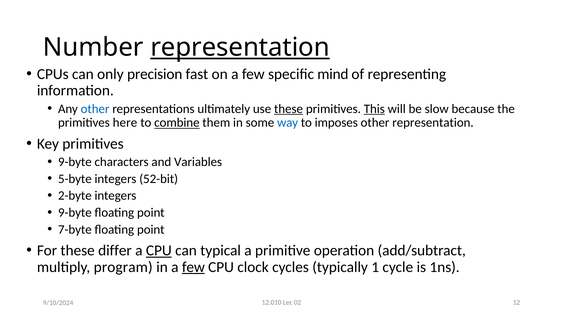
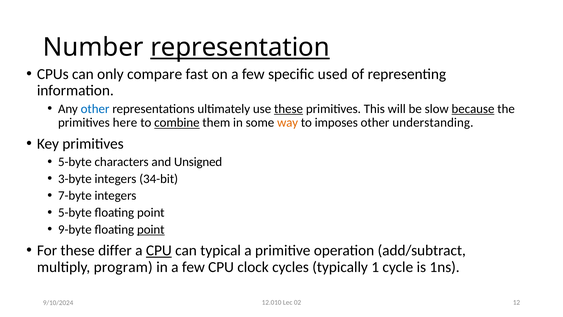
precision: precision -> compare
mind: mind -> used
This underline: present -> none
because underline: none -> present
way colour: blue -> orange
other representation: representation -> understanding
9-byte at (75, 162): 9-byte -> 5-byte
Variables: Variables -> Unsigned
5-byte: 5-byte -> 3-byte
52-bit: 52-bit -> 34-bit
2-byte: 2-byte -> 7-byte
9-byte at (75, 212): 9-byte -> 5-byte
7-byte: 7-byte -> 9-byte
point at (151, 229) underline: none -> present
few at (193, 267) underline: present -> none
